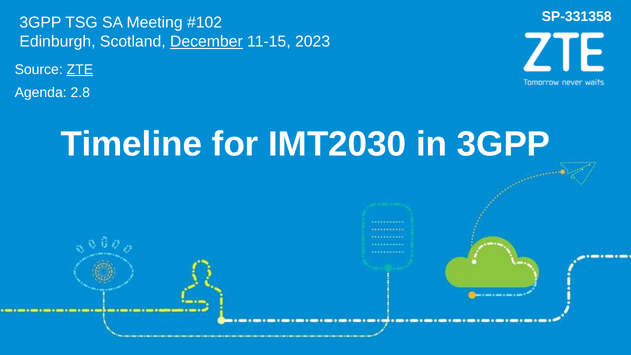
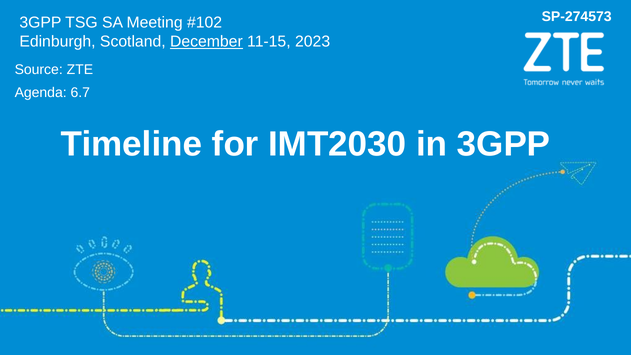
SP-331358: SP-331358 -> SP-274573
ZTE underline: present -> none
2.8: 2.8 -> 6.7
